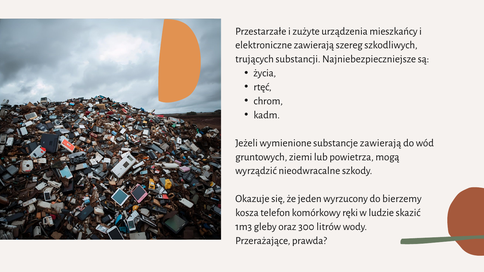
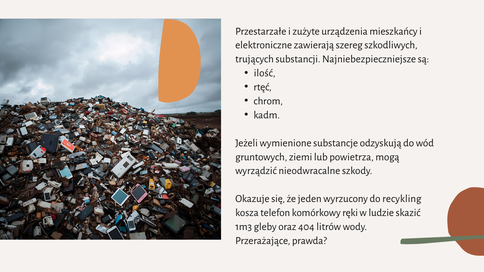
życia: życia -> ilość
substancje zawierają: zawierają -> odzyskują
bierzemy: bierzemy -> recykling
300: 300 -> 404
